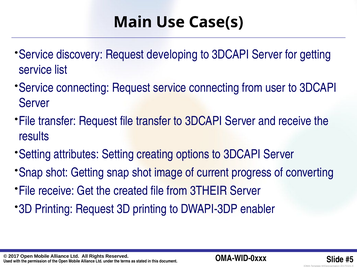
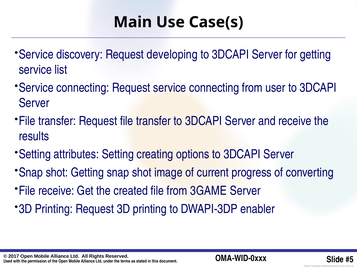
3THEIR: 3THEIR -> 3GAME
